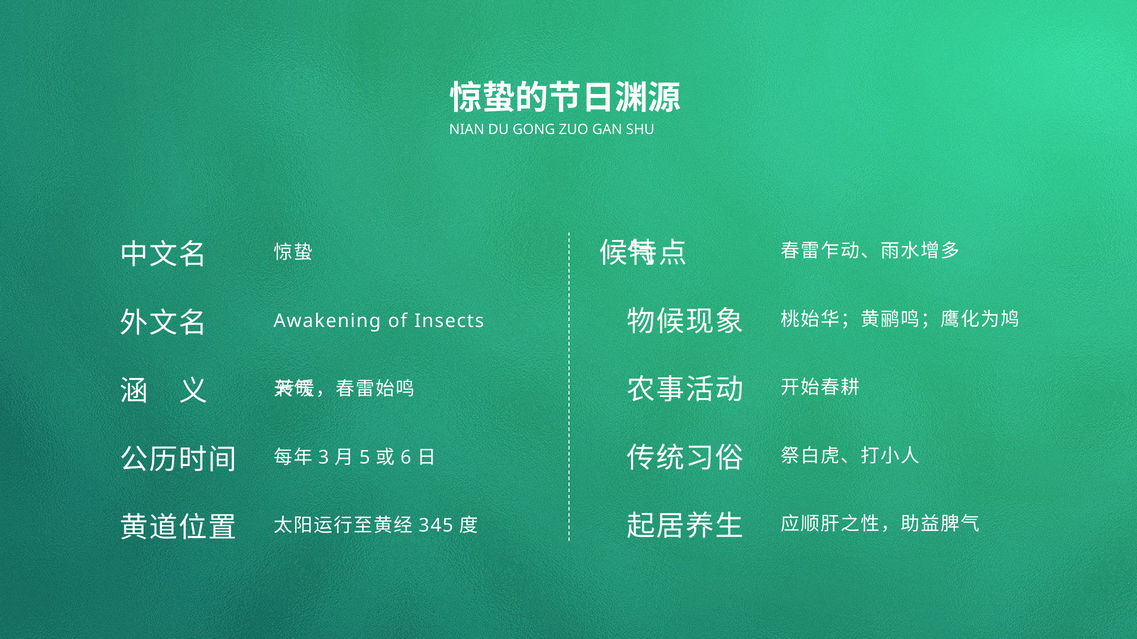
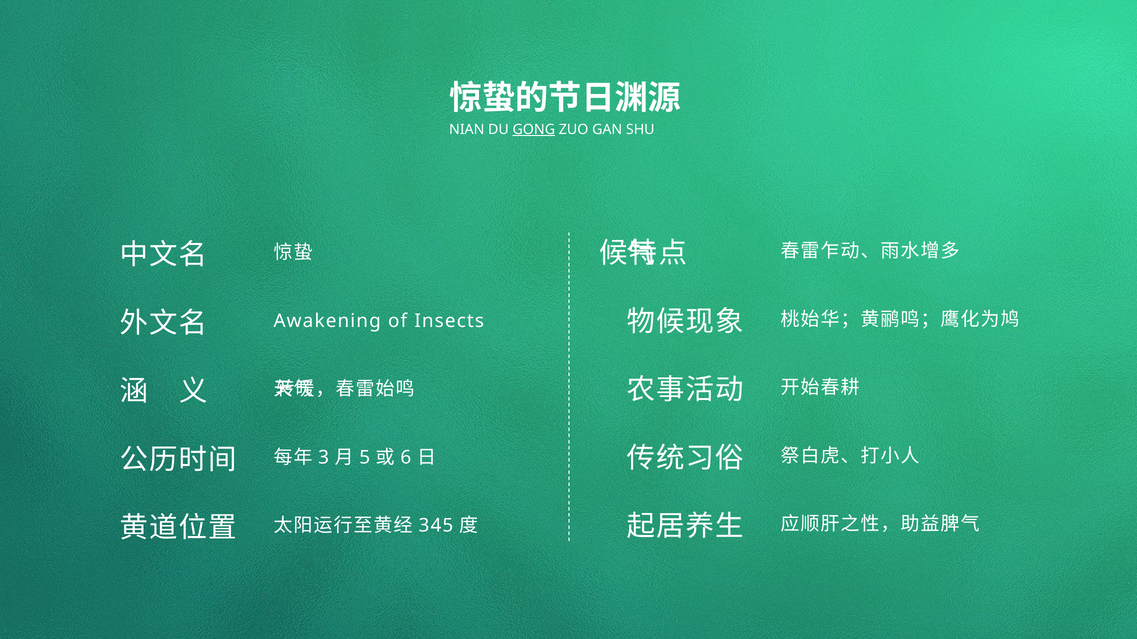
GONG underline: none -> present
